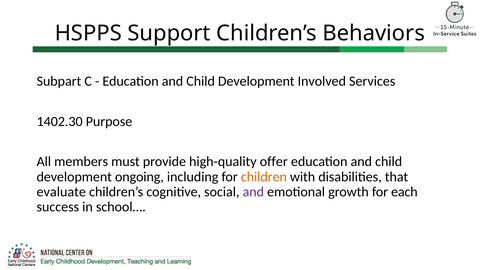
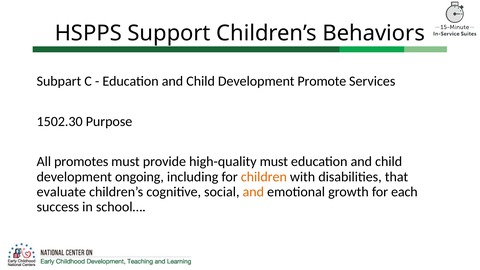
Involved: Involved -> Promote
1402.30: 1402.30 -> 1502.30
members: members -> promotes
high-quality offer: offer -> must
and at (253, 192) colour: purple -> orange
